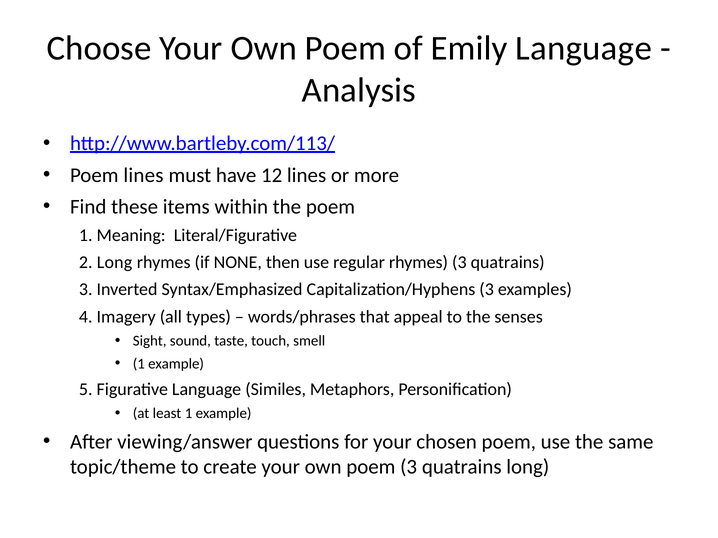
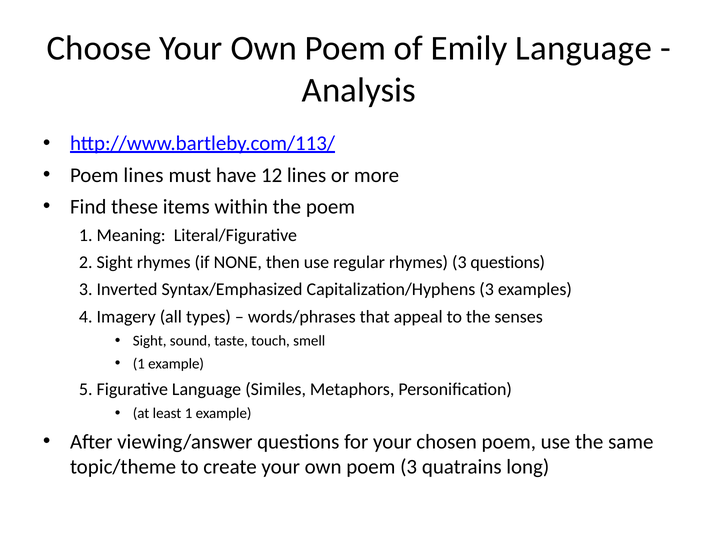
2 Long: Long -> Sight
rhymes 3 quatrains: quatrains -> questions
